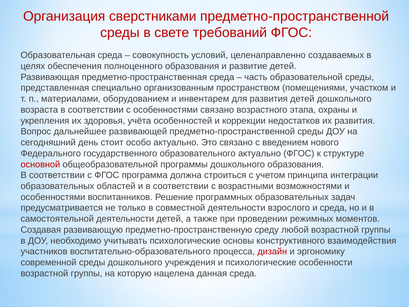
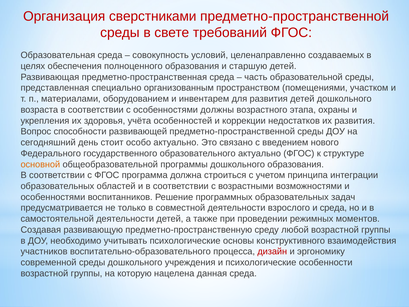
развитие: развитие -> старшую
особенностями связано: связано -> должны
дальнейшее: дальнейшее -> способности
основной colour: red -> orange
